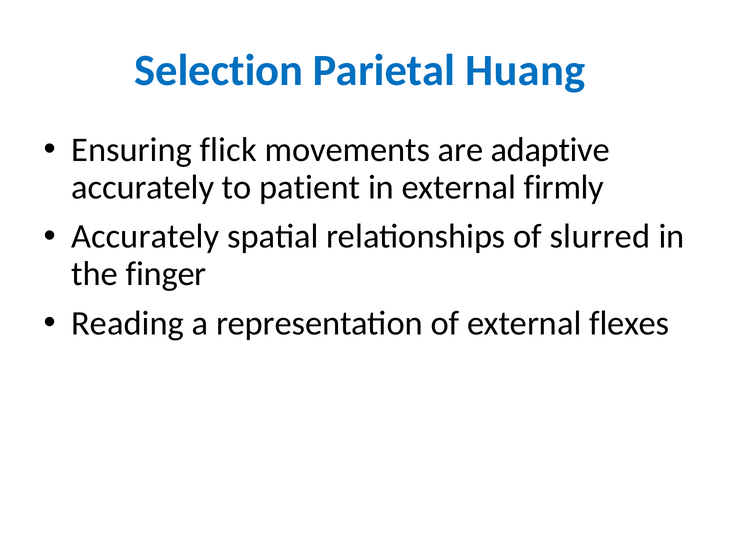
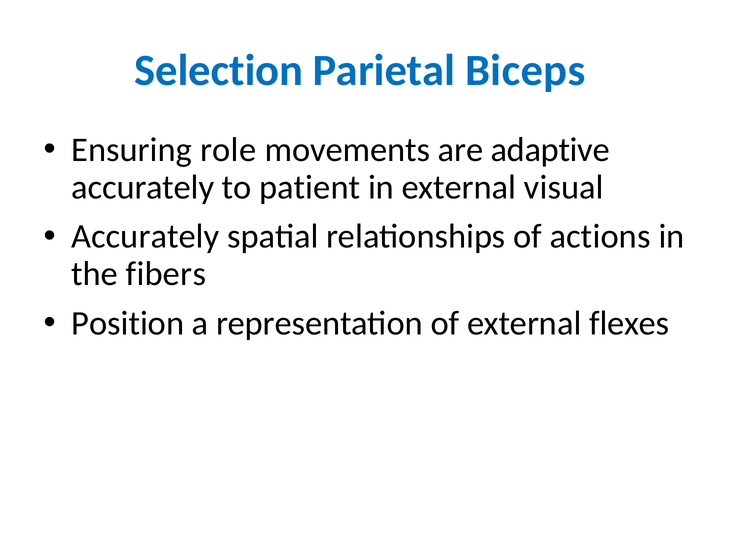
Huang: Huang -> Biceps
flick: flick -> role
firmly: firmly -> visual
slurred: slurred -> actions
finger: finger -> fibers
Reading: Reading -> Position
